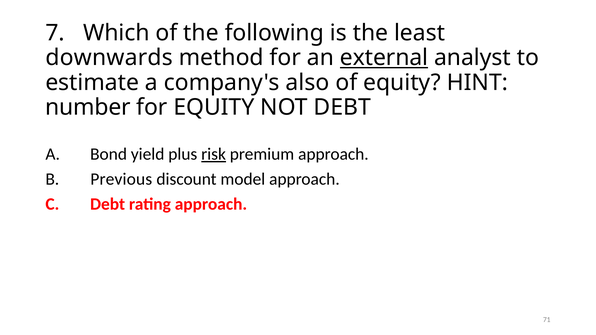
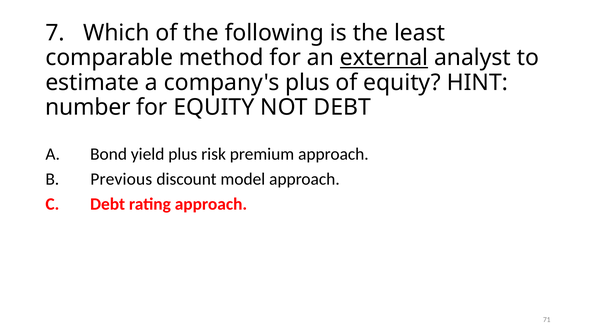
downwards: downwards -> comparable
company's also: also -> plus
risk underline: present -> none
